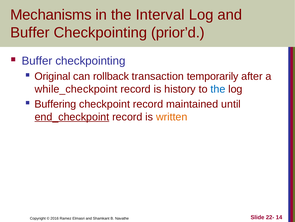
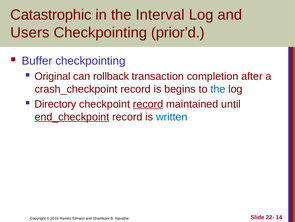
Mechanisms: Mechanisms -> Catastrophic
Buffer at (30, 32): Buffer -> Users
temporarily: temporarily -> completion
while_checkpoint: while_checkpoint -> crash_checkpoint
history: history -> begins
Buffering: Buffering -> Directory
record at (148, 104) underline: none -> present
written colour: orange -> blue
